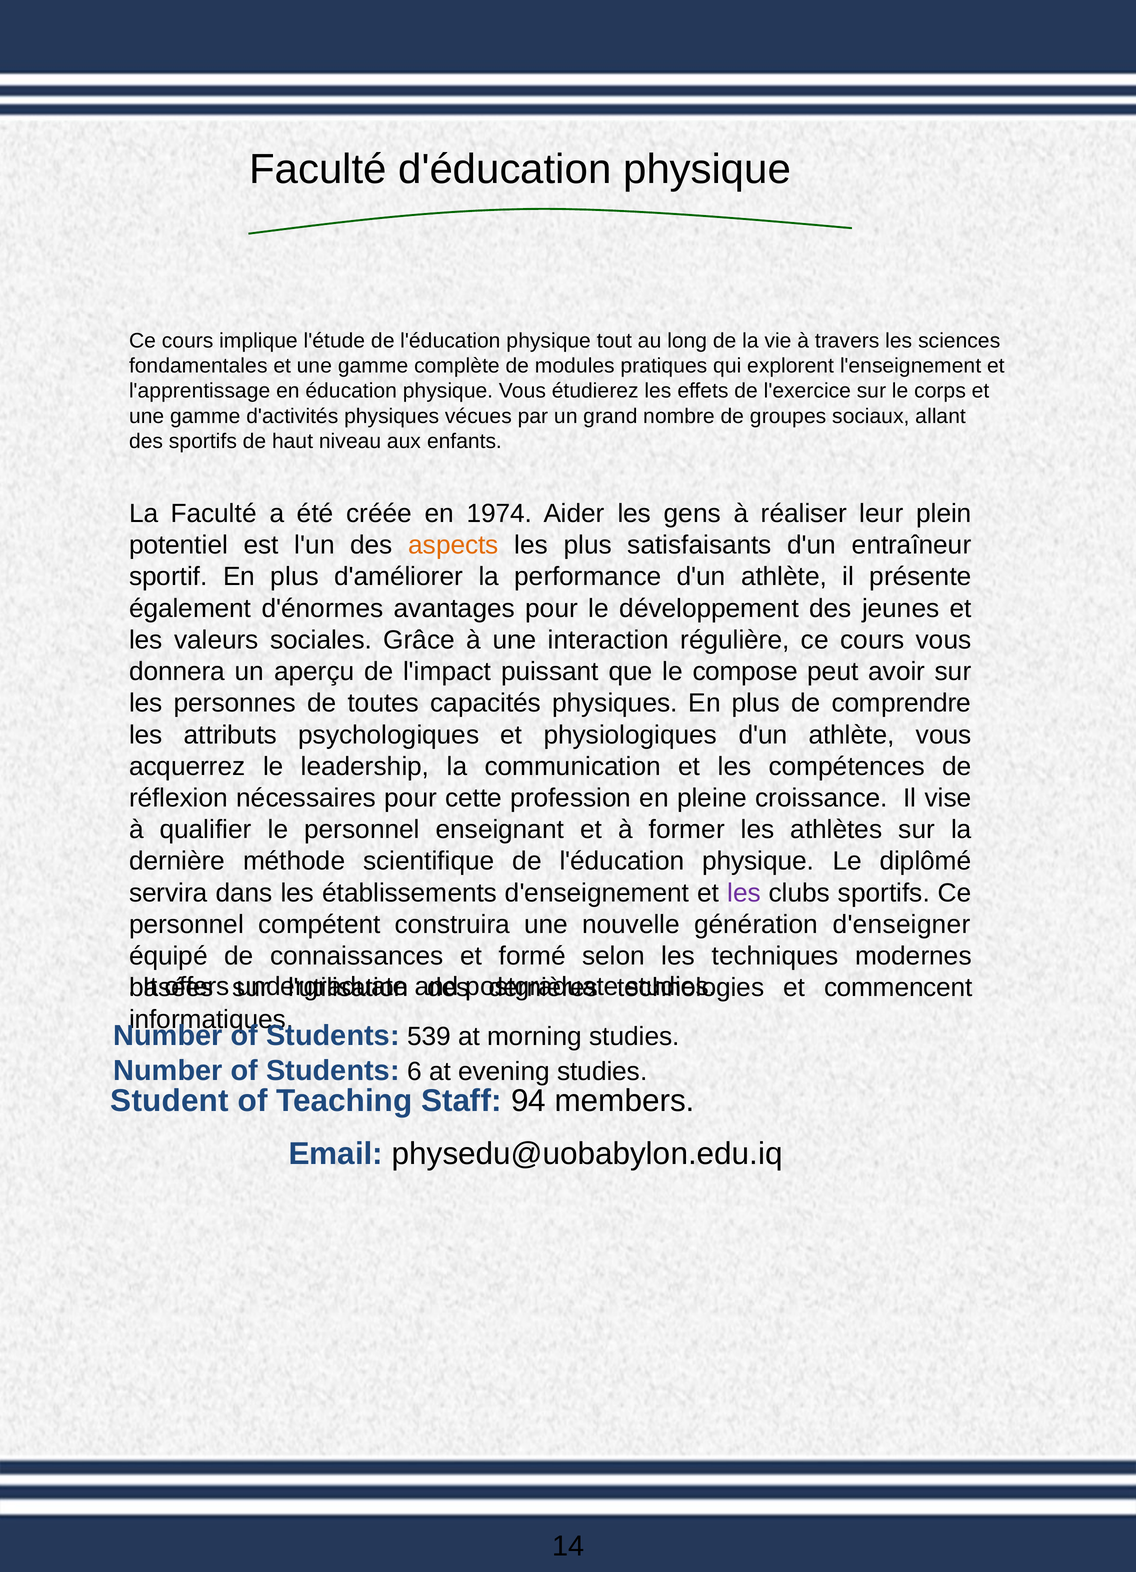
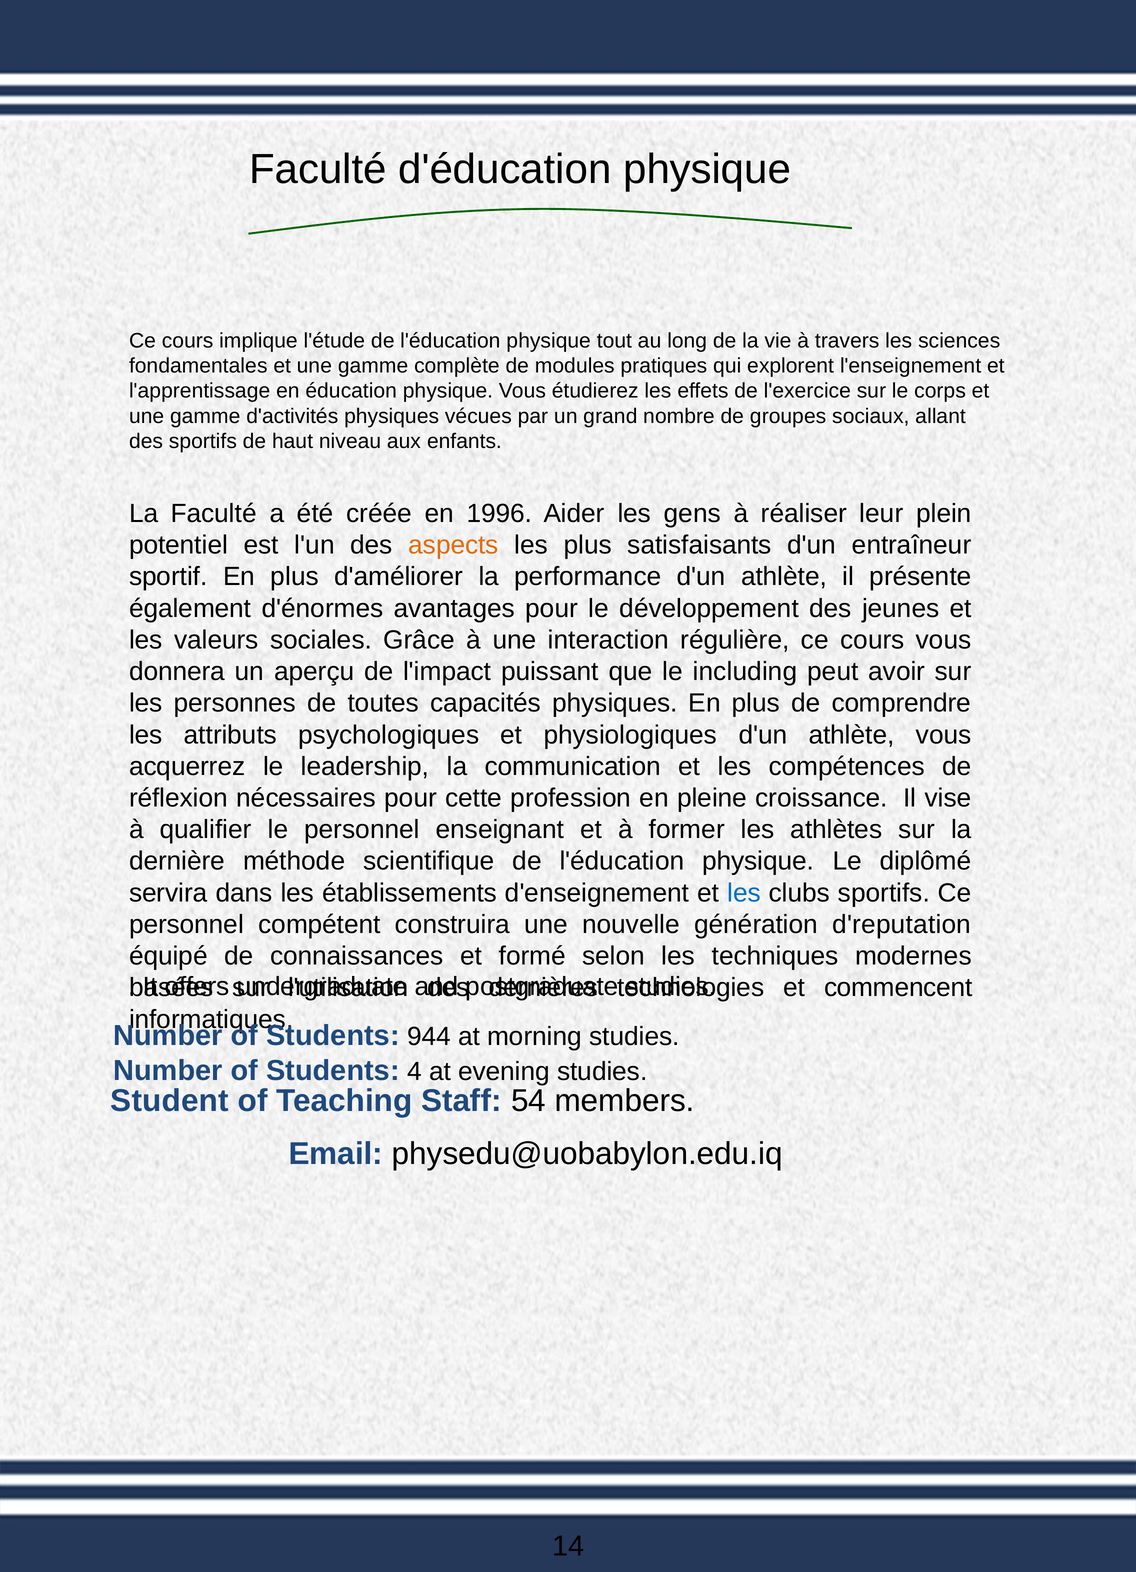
1974: 1974 -> 1996
compose: compose -> including
les at (744, 893) colour: purple -> blue
d'enseigner: d'enseigner -> d'reputation
539: 539 -> 944
6: 6 -> 4
94: 94 -> 54
